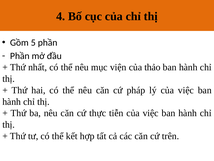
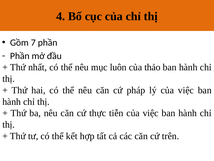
5: 5 -> 7
viện: viện -> luôn
